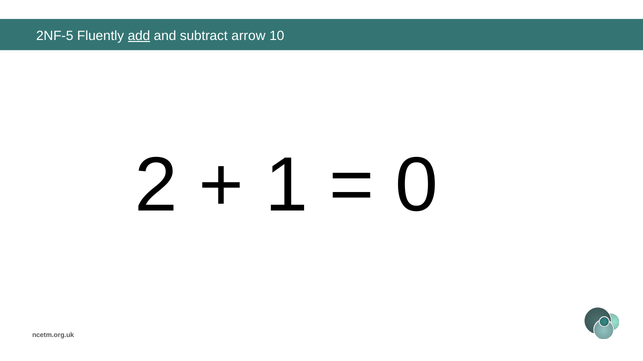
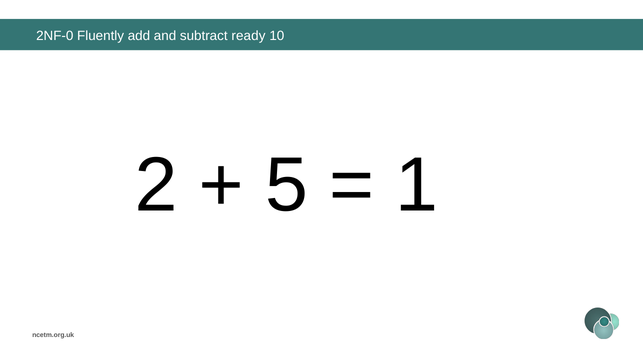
2NF-5: 2NF-5 -> 2NF-0
add underline: present -> none
arrow: arrow -> ready
1: 1 -> 5
0: 0 -> 1
